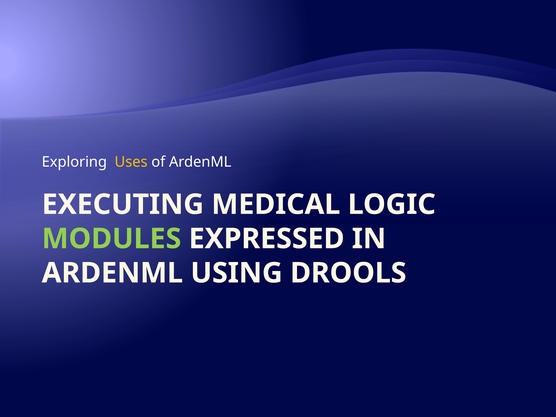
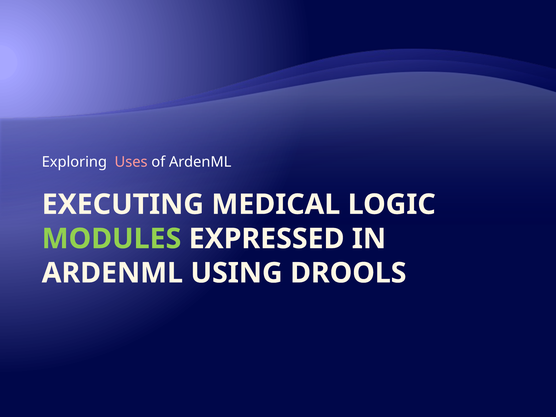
Uses colour: yellow -> pink
